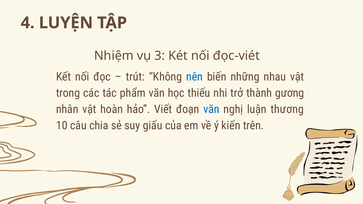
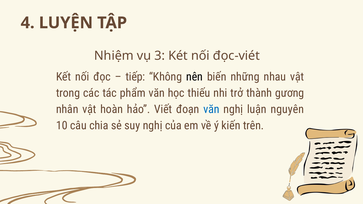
trút: trút -> tiếp
nên colour: blue -> black
thương: thương -> nguyên
giấu at (153, 126): giấu -> nghị
